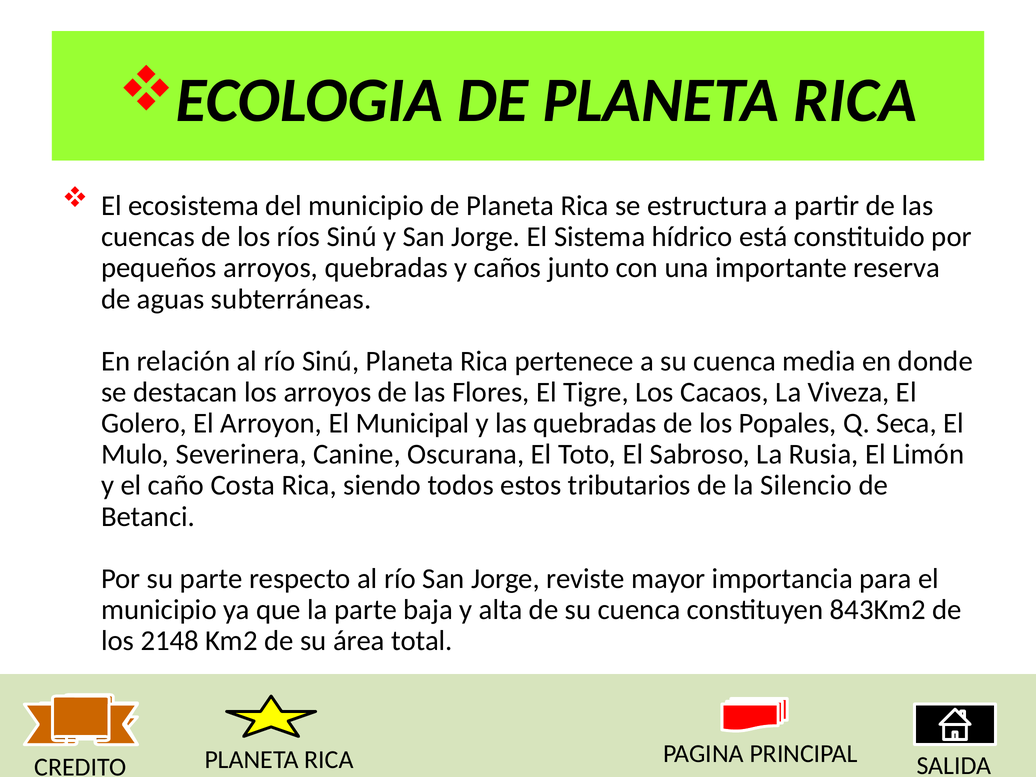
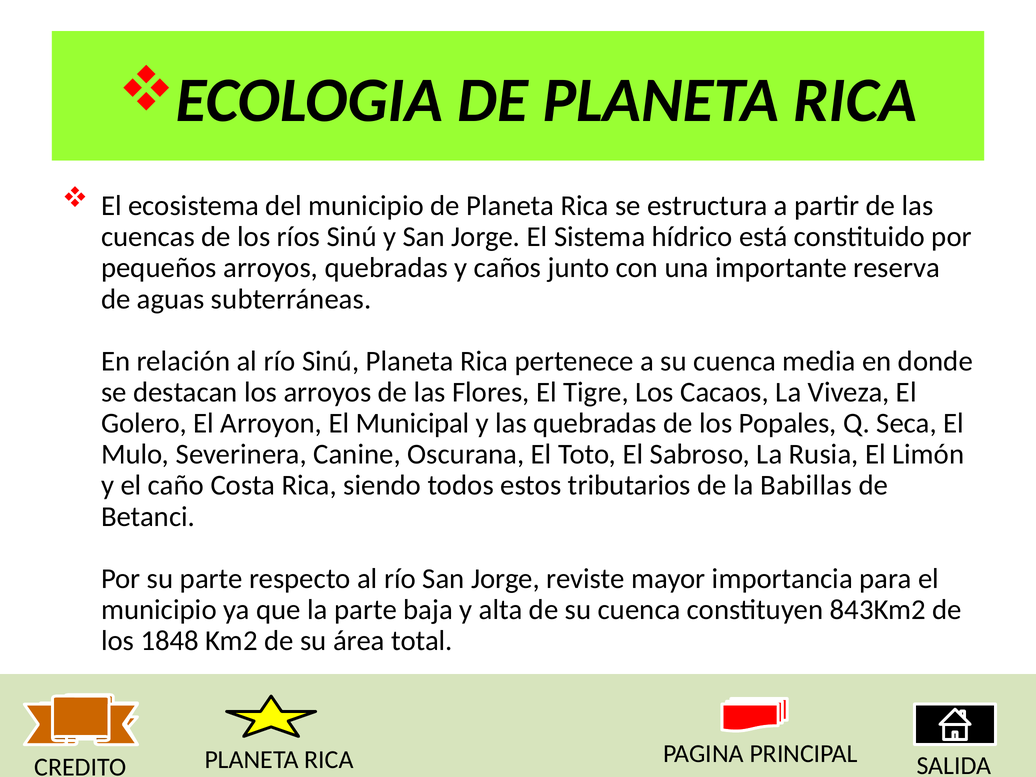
Silencio: Silencio -> Babillas
2148: 2148 -> 1848
